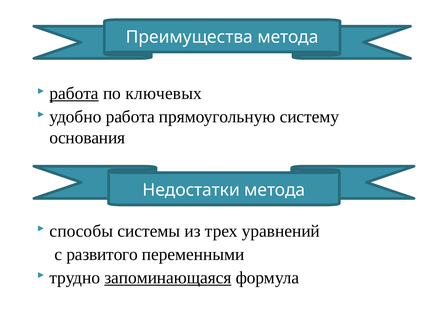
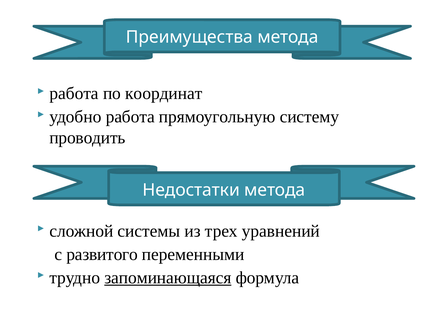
работа at (74, 93) underline: present -> none
ключевых: ключевых -> координат
основания: основания -> проводить
способы: способы -> сложной
